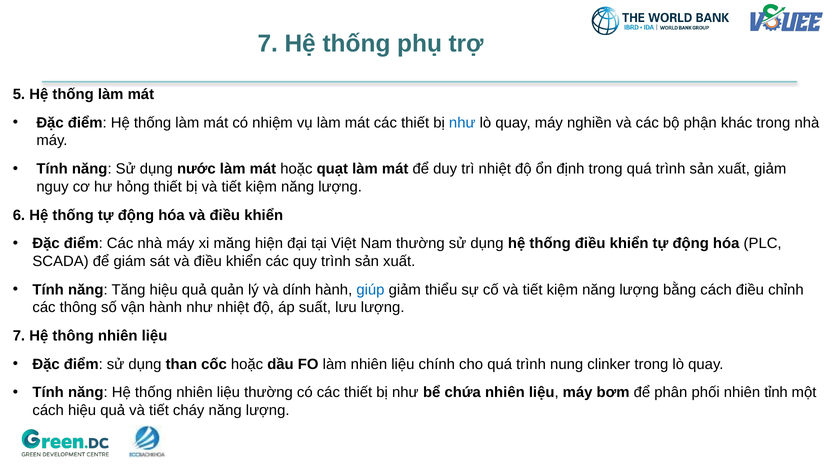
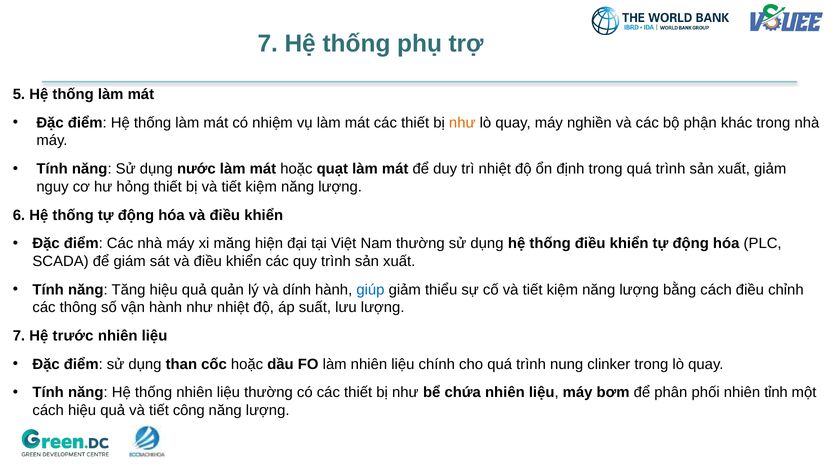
như at (462, 123) colour: blue -> orange
Hệ thông: thông -> trước
cháy: cháy -> công
